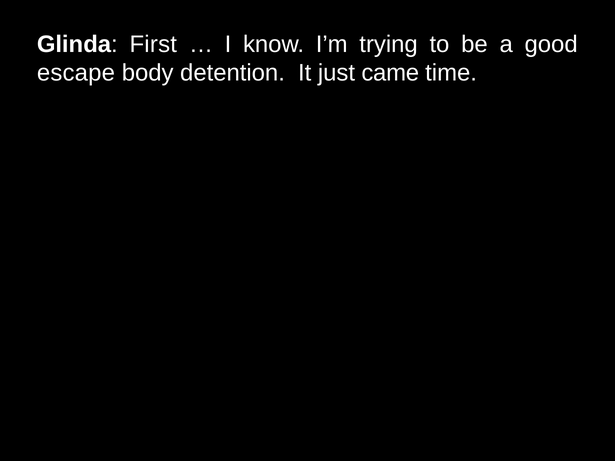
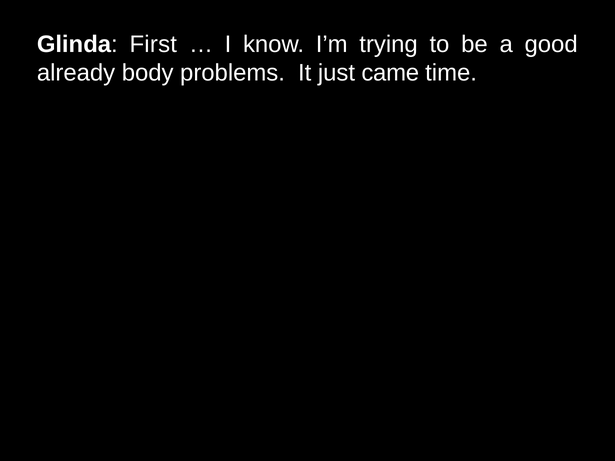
escape: escape -> already
detention: detention -> problems
